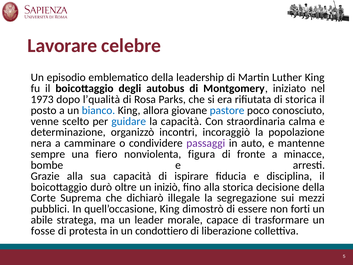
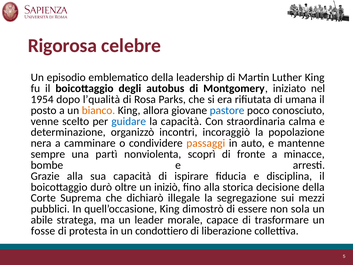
Lavorare: Lavorare -> Rigorosa
1973: 1973 -> 1954
di storica: storica -> umana
bianco colour: blue -> orange
passaggi colour: purple -> orange
fiero: fiero -> partì
figura: figura -> scoprì
forti: forti -> sola
